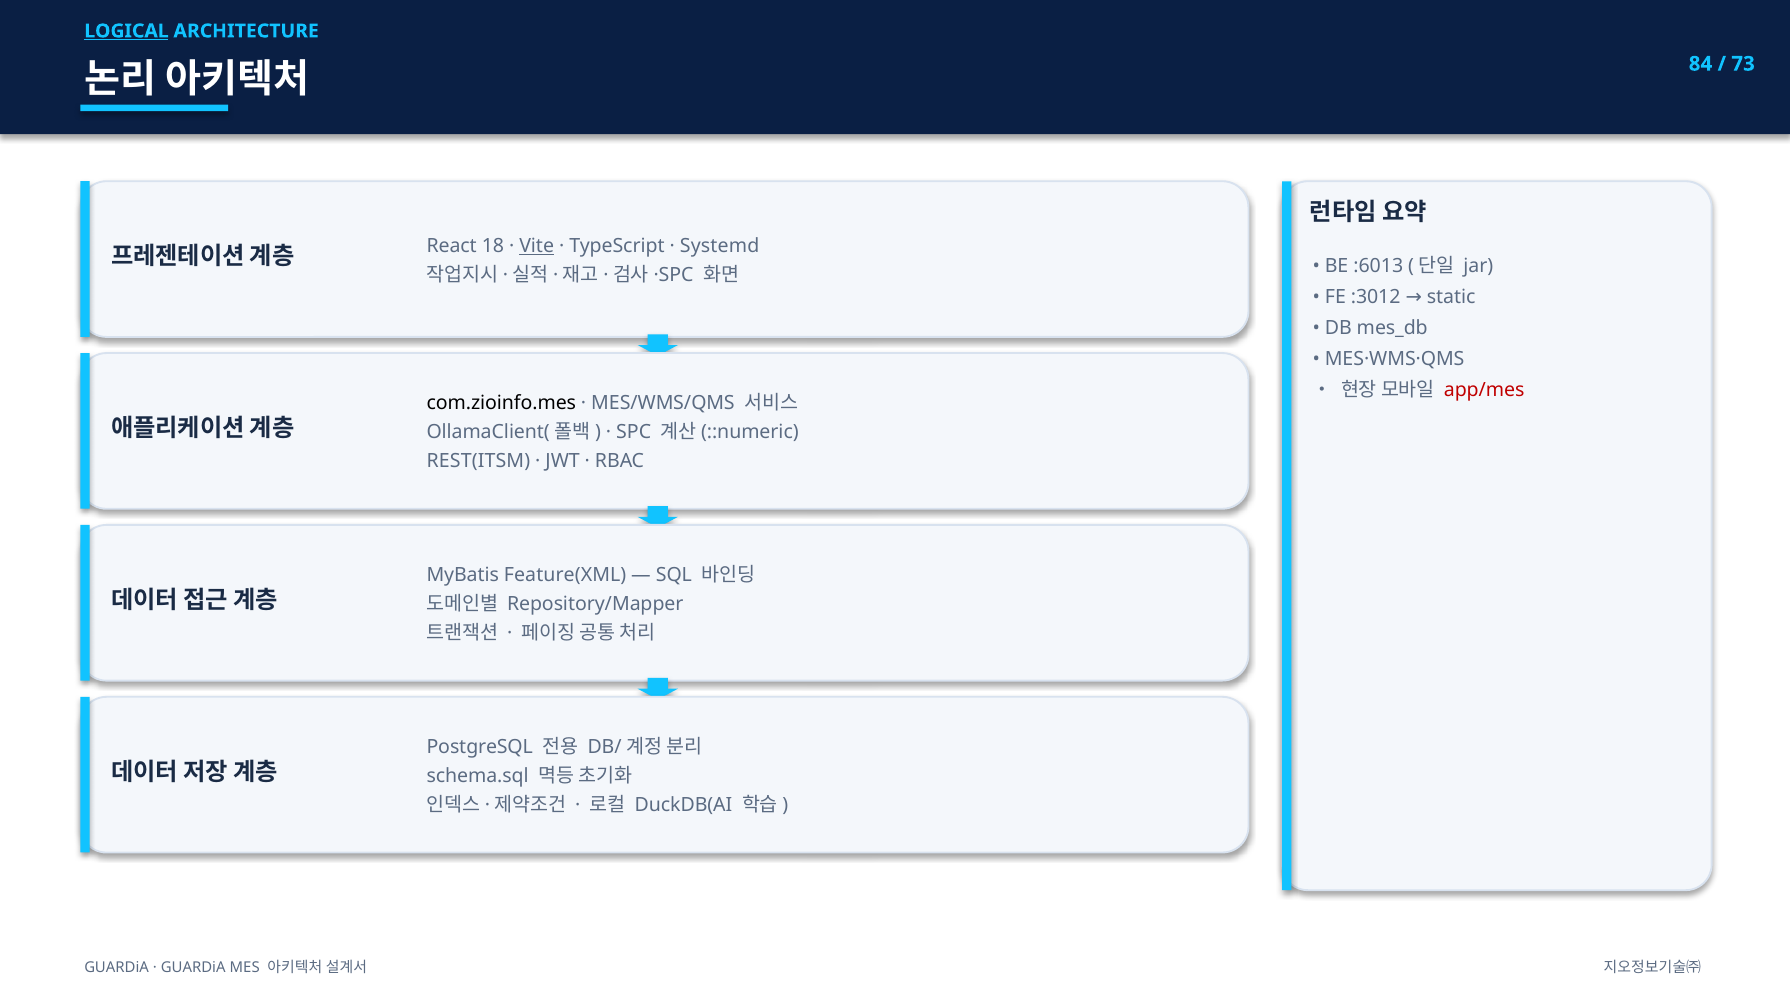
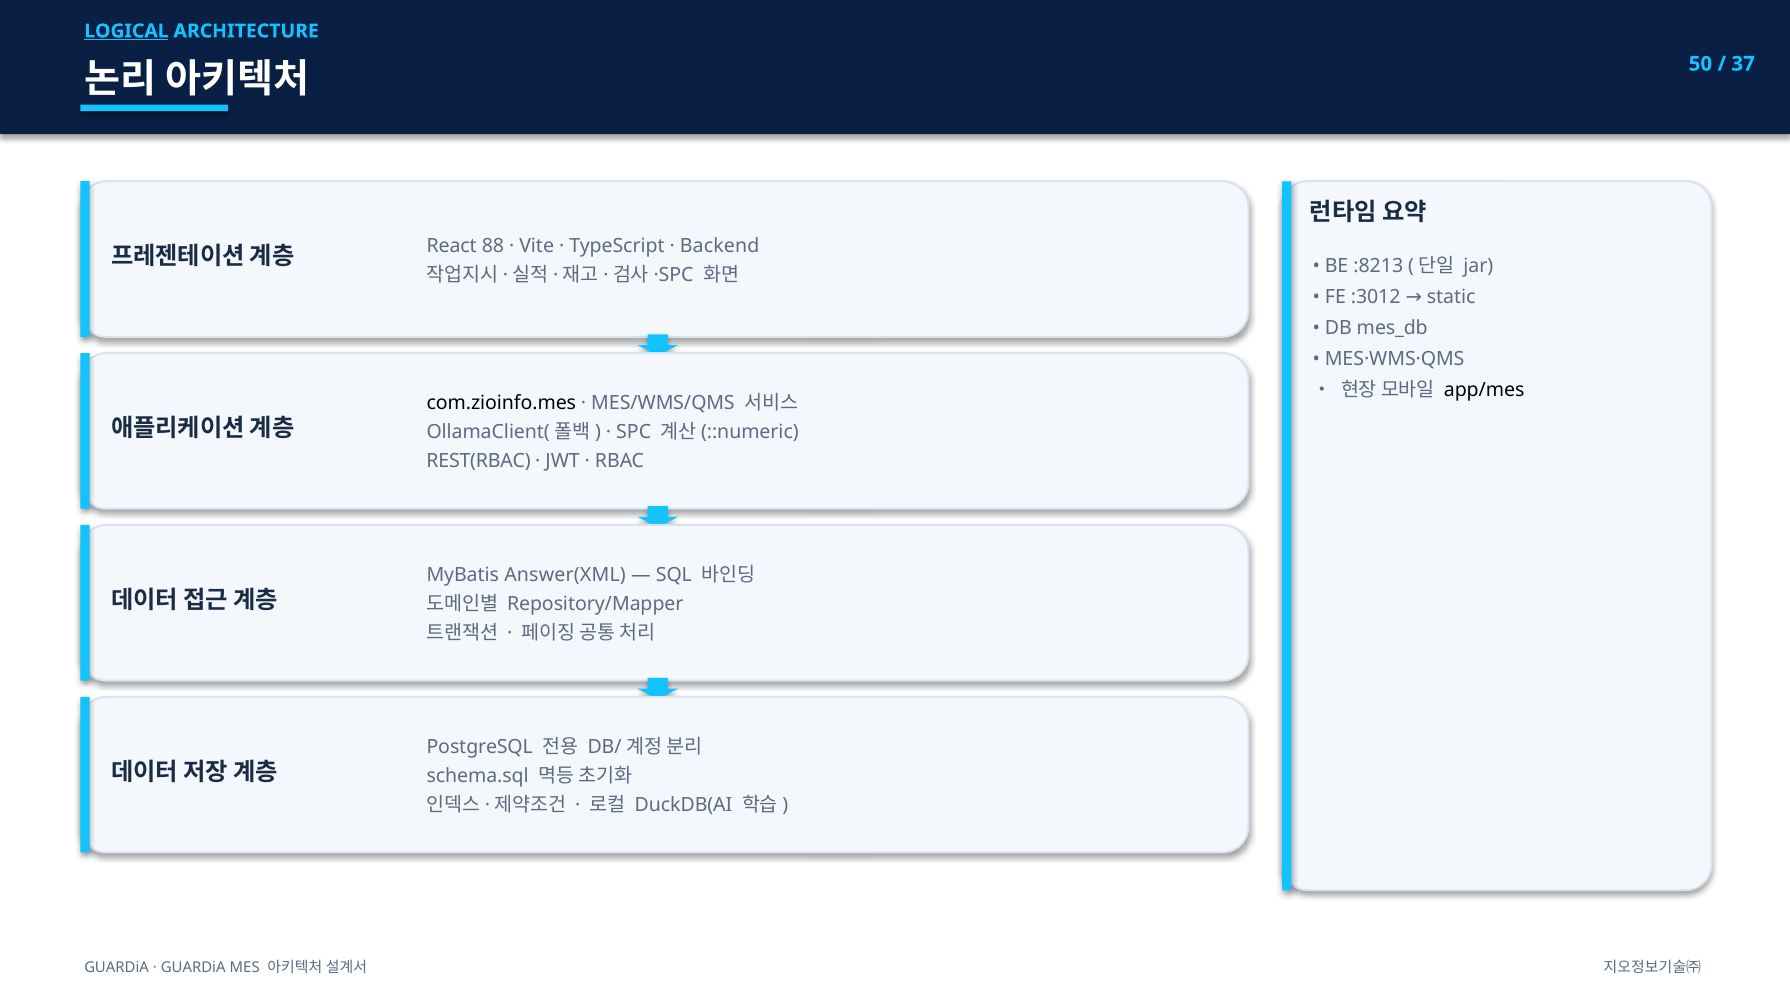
84: 84 -> 50
73: 73 -> 37
18: 18 -> 88
Vite underline: present -> none
Systemd: Systemd -> Backend
:6013: :6013 -> :8213
app/mes colour: red -> black
REST(ITSM: REST(ITSM -> REST(RBAC
Feature(XML: Feature(XML -> Answer(XML
